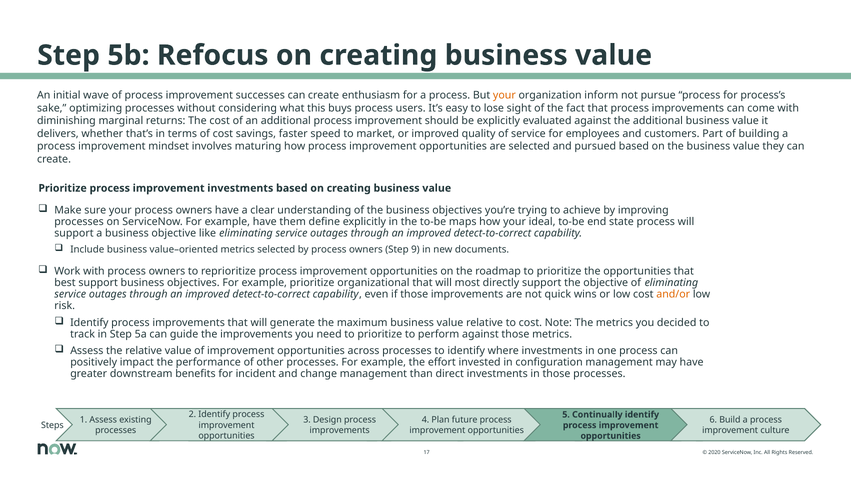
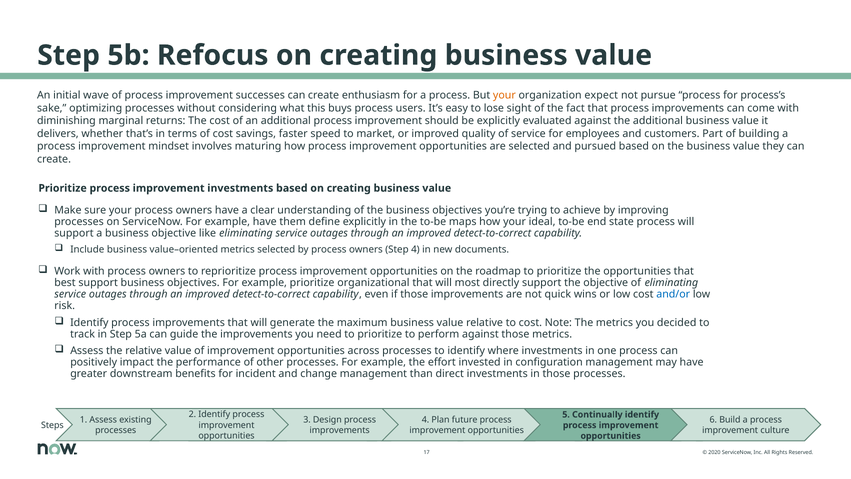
inform: inform -> expect
Step 9: 9 -> 4
and/or colour: orange -> blue
